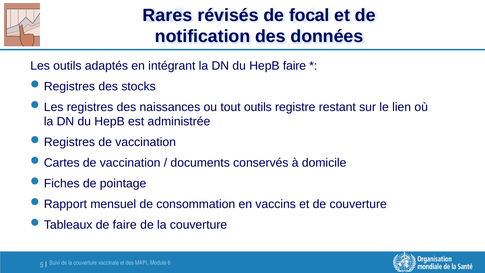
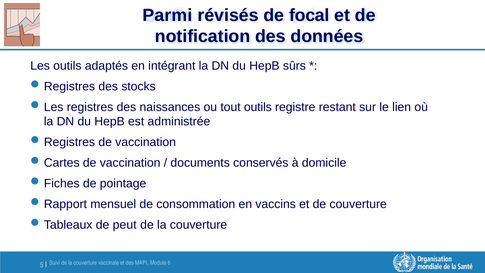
Rares: Rares -> Parmi
HepB faire: faire -> sûrs
de faire: faire -> peut
